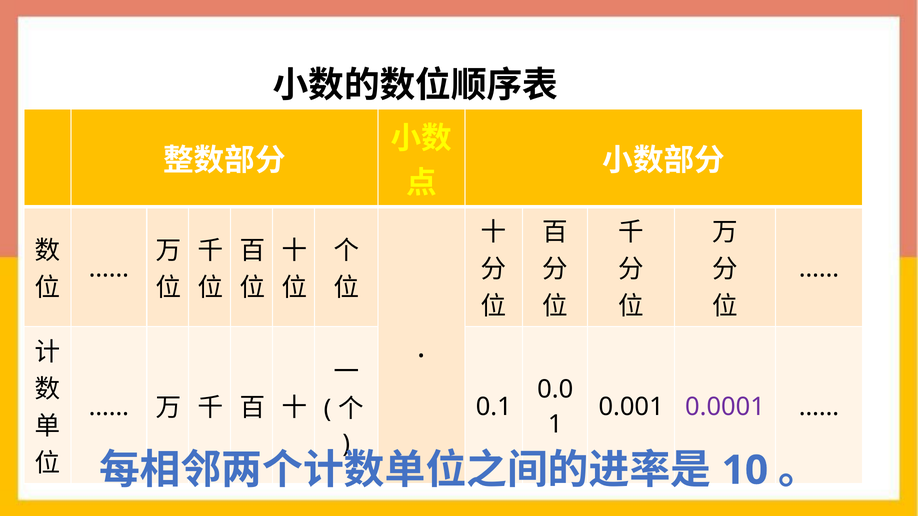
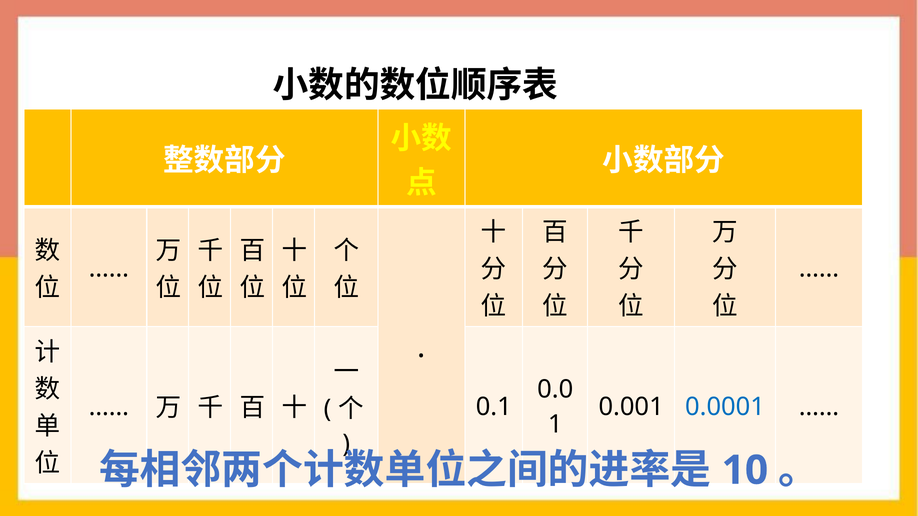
0.0001 colour: purple -> blue
